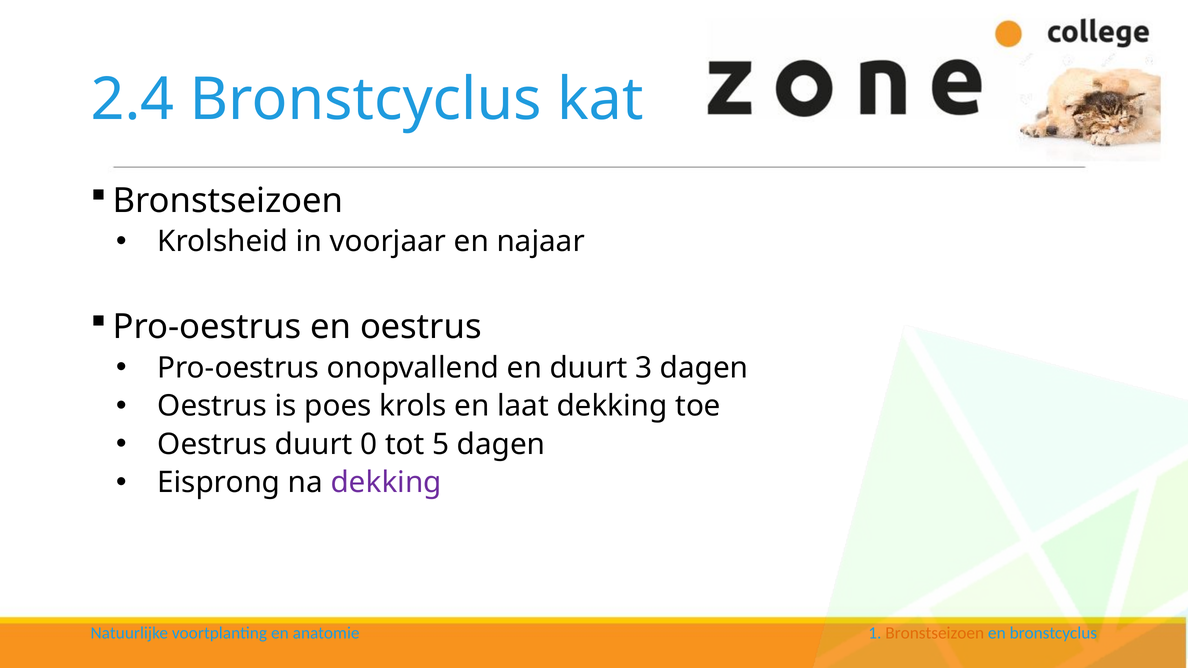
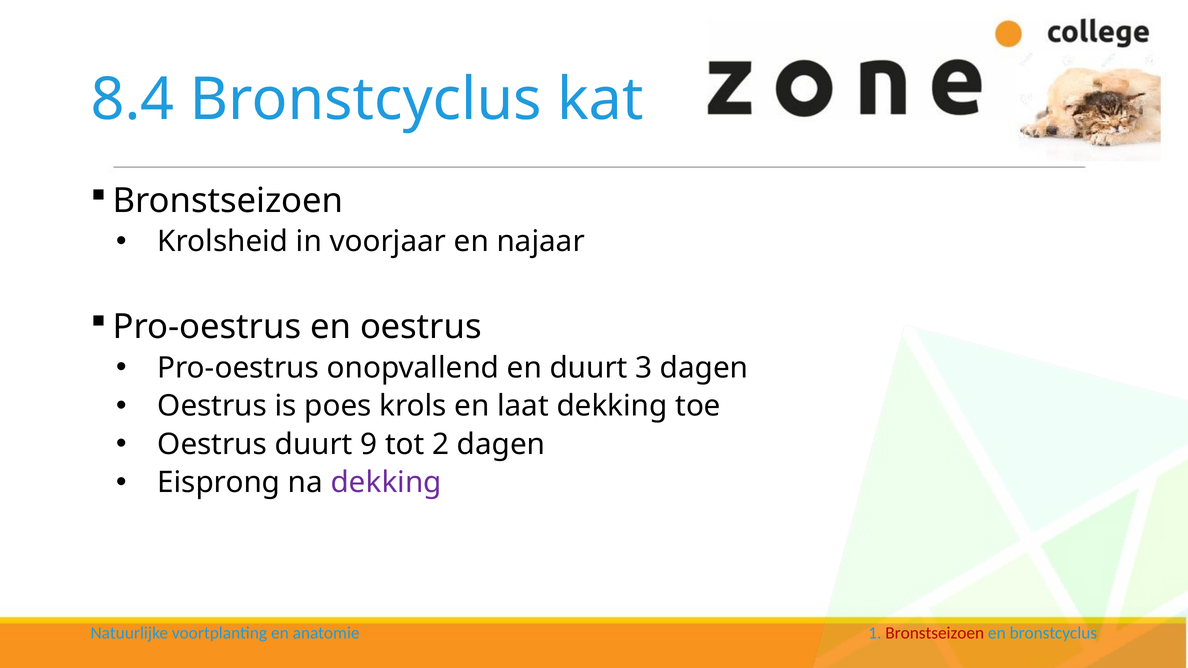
2.4: 2.4 -> 8.4
0: 0 -> 9
5: 5 -> 2
Bronstseizoen at (935, 633) colour: orange -> red
